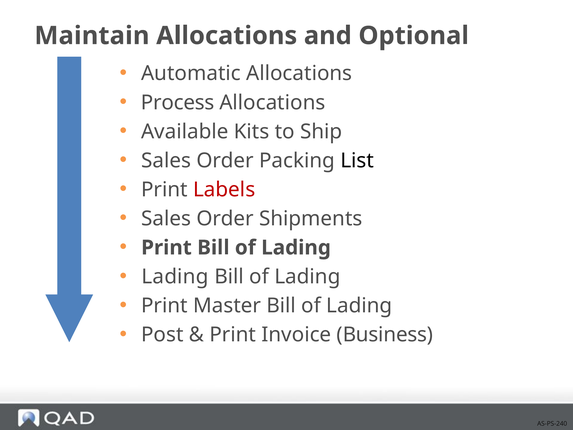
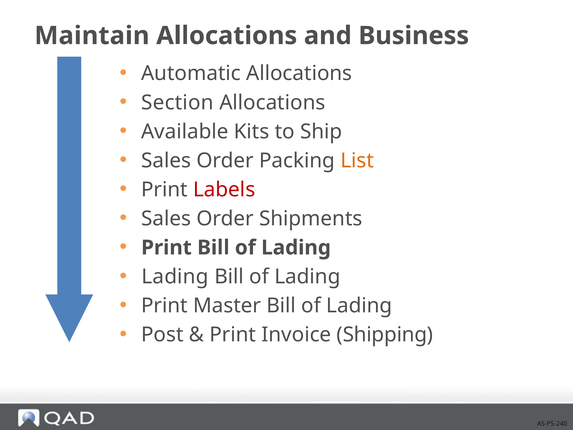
Optional: Optional -> Business
Process: Process -> Section
List colour: black -> orange
Business: Business -> Shipping
